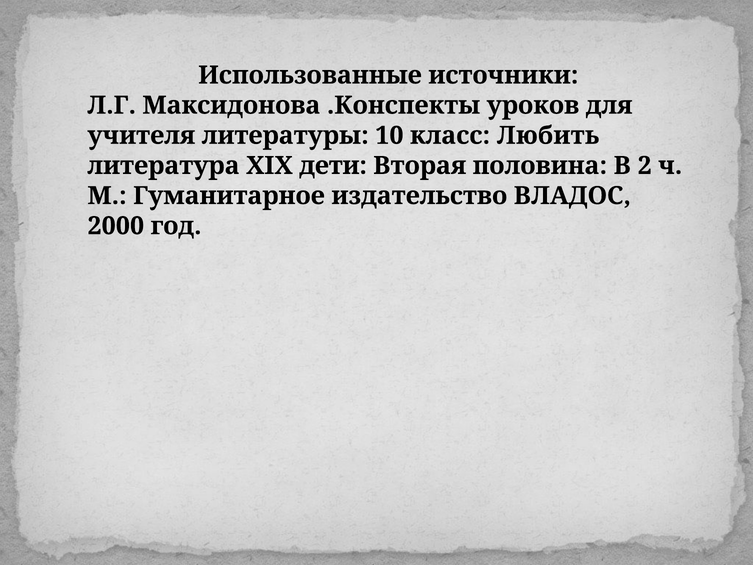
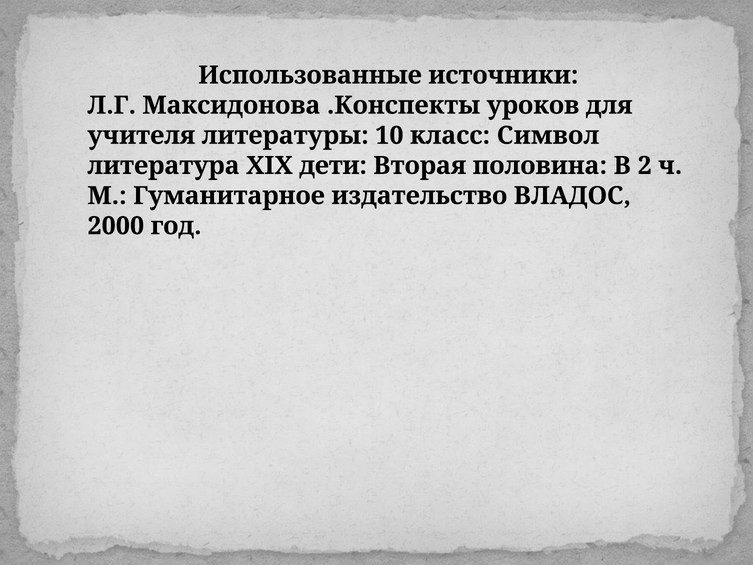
Любить: Любить -> Символ
